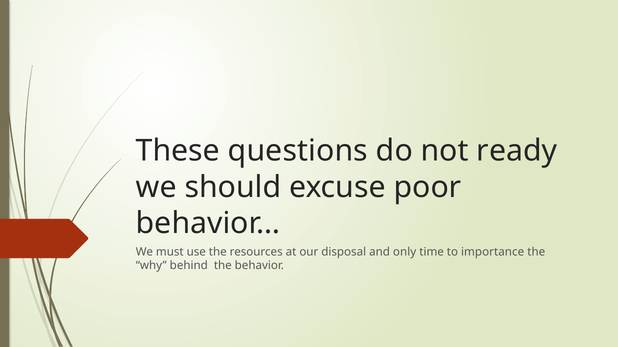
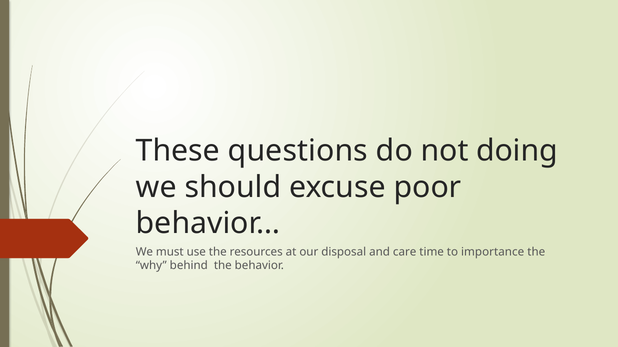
ready: ready -> doing
only: only -> care
